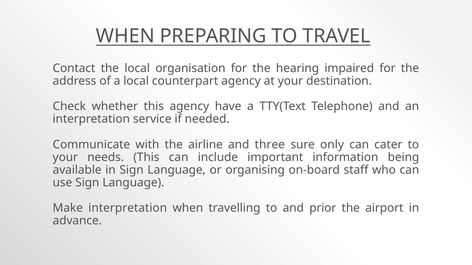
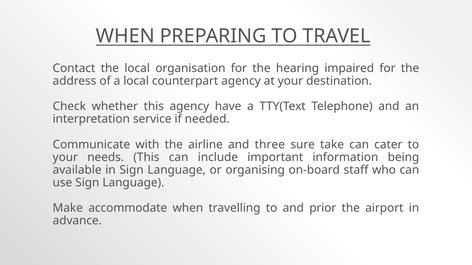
only: only -> take
Make interpretation: interpretation -> accommodate
